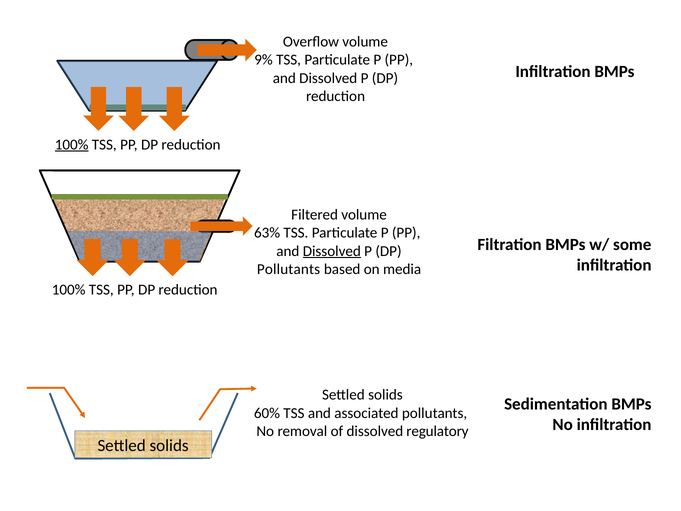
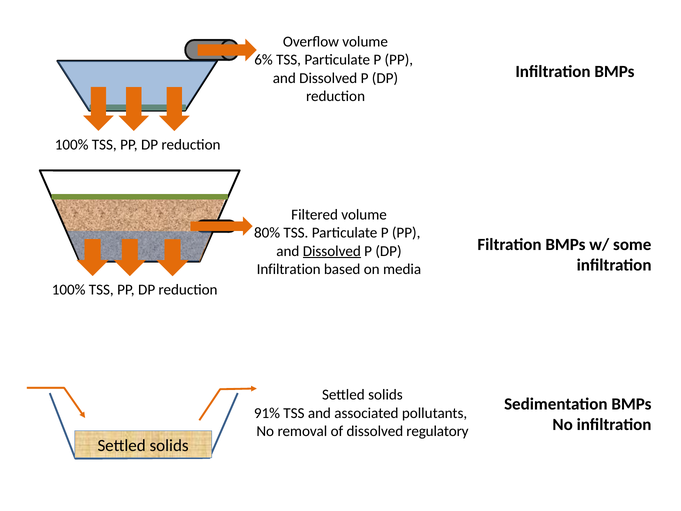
9%: 9% -> 6%
100% at (72, 144) underline: present -> none
63%: 63% -> 80%
Pollutants at (289, 269): Pollutants -> Infiltration
60%: 60% -> 91%
